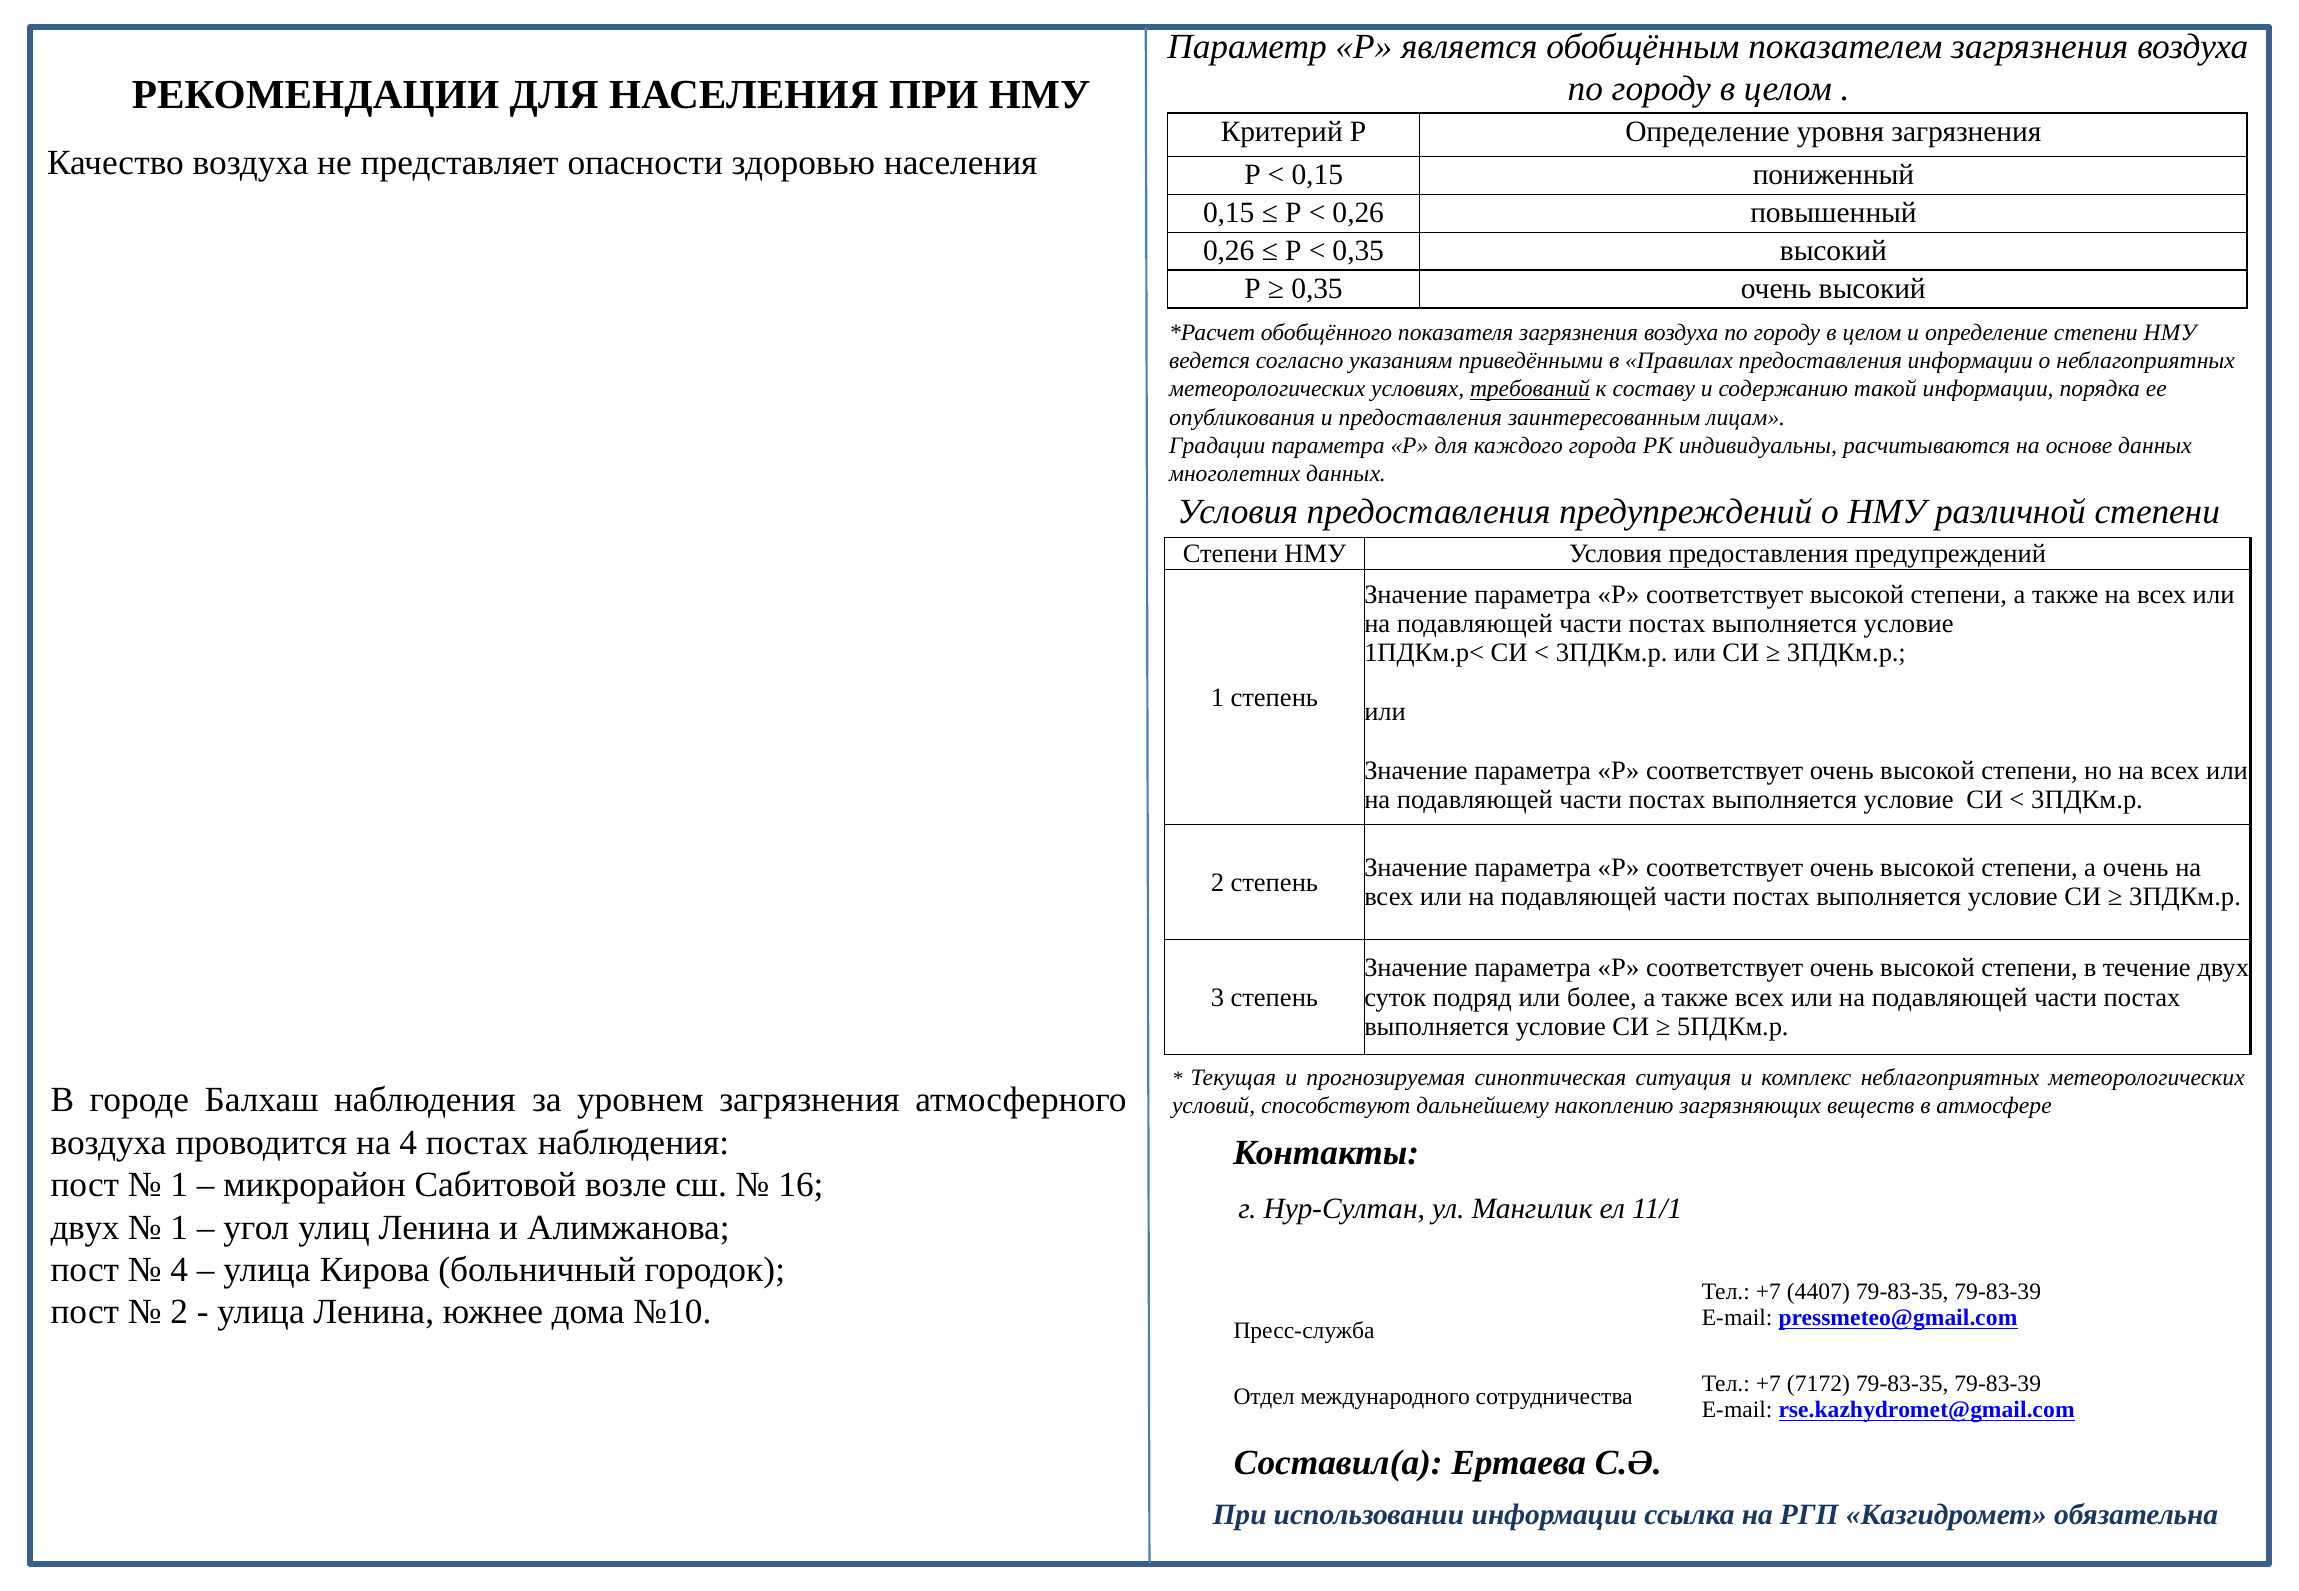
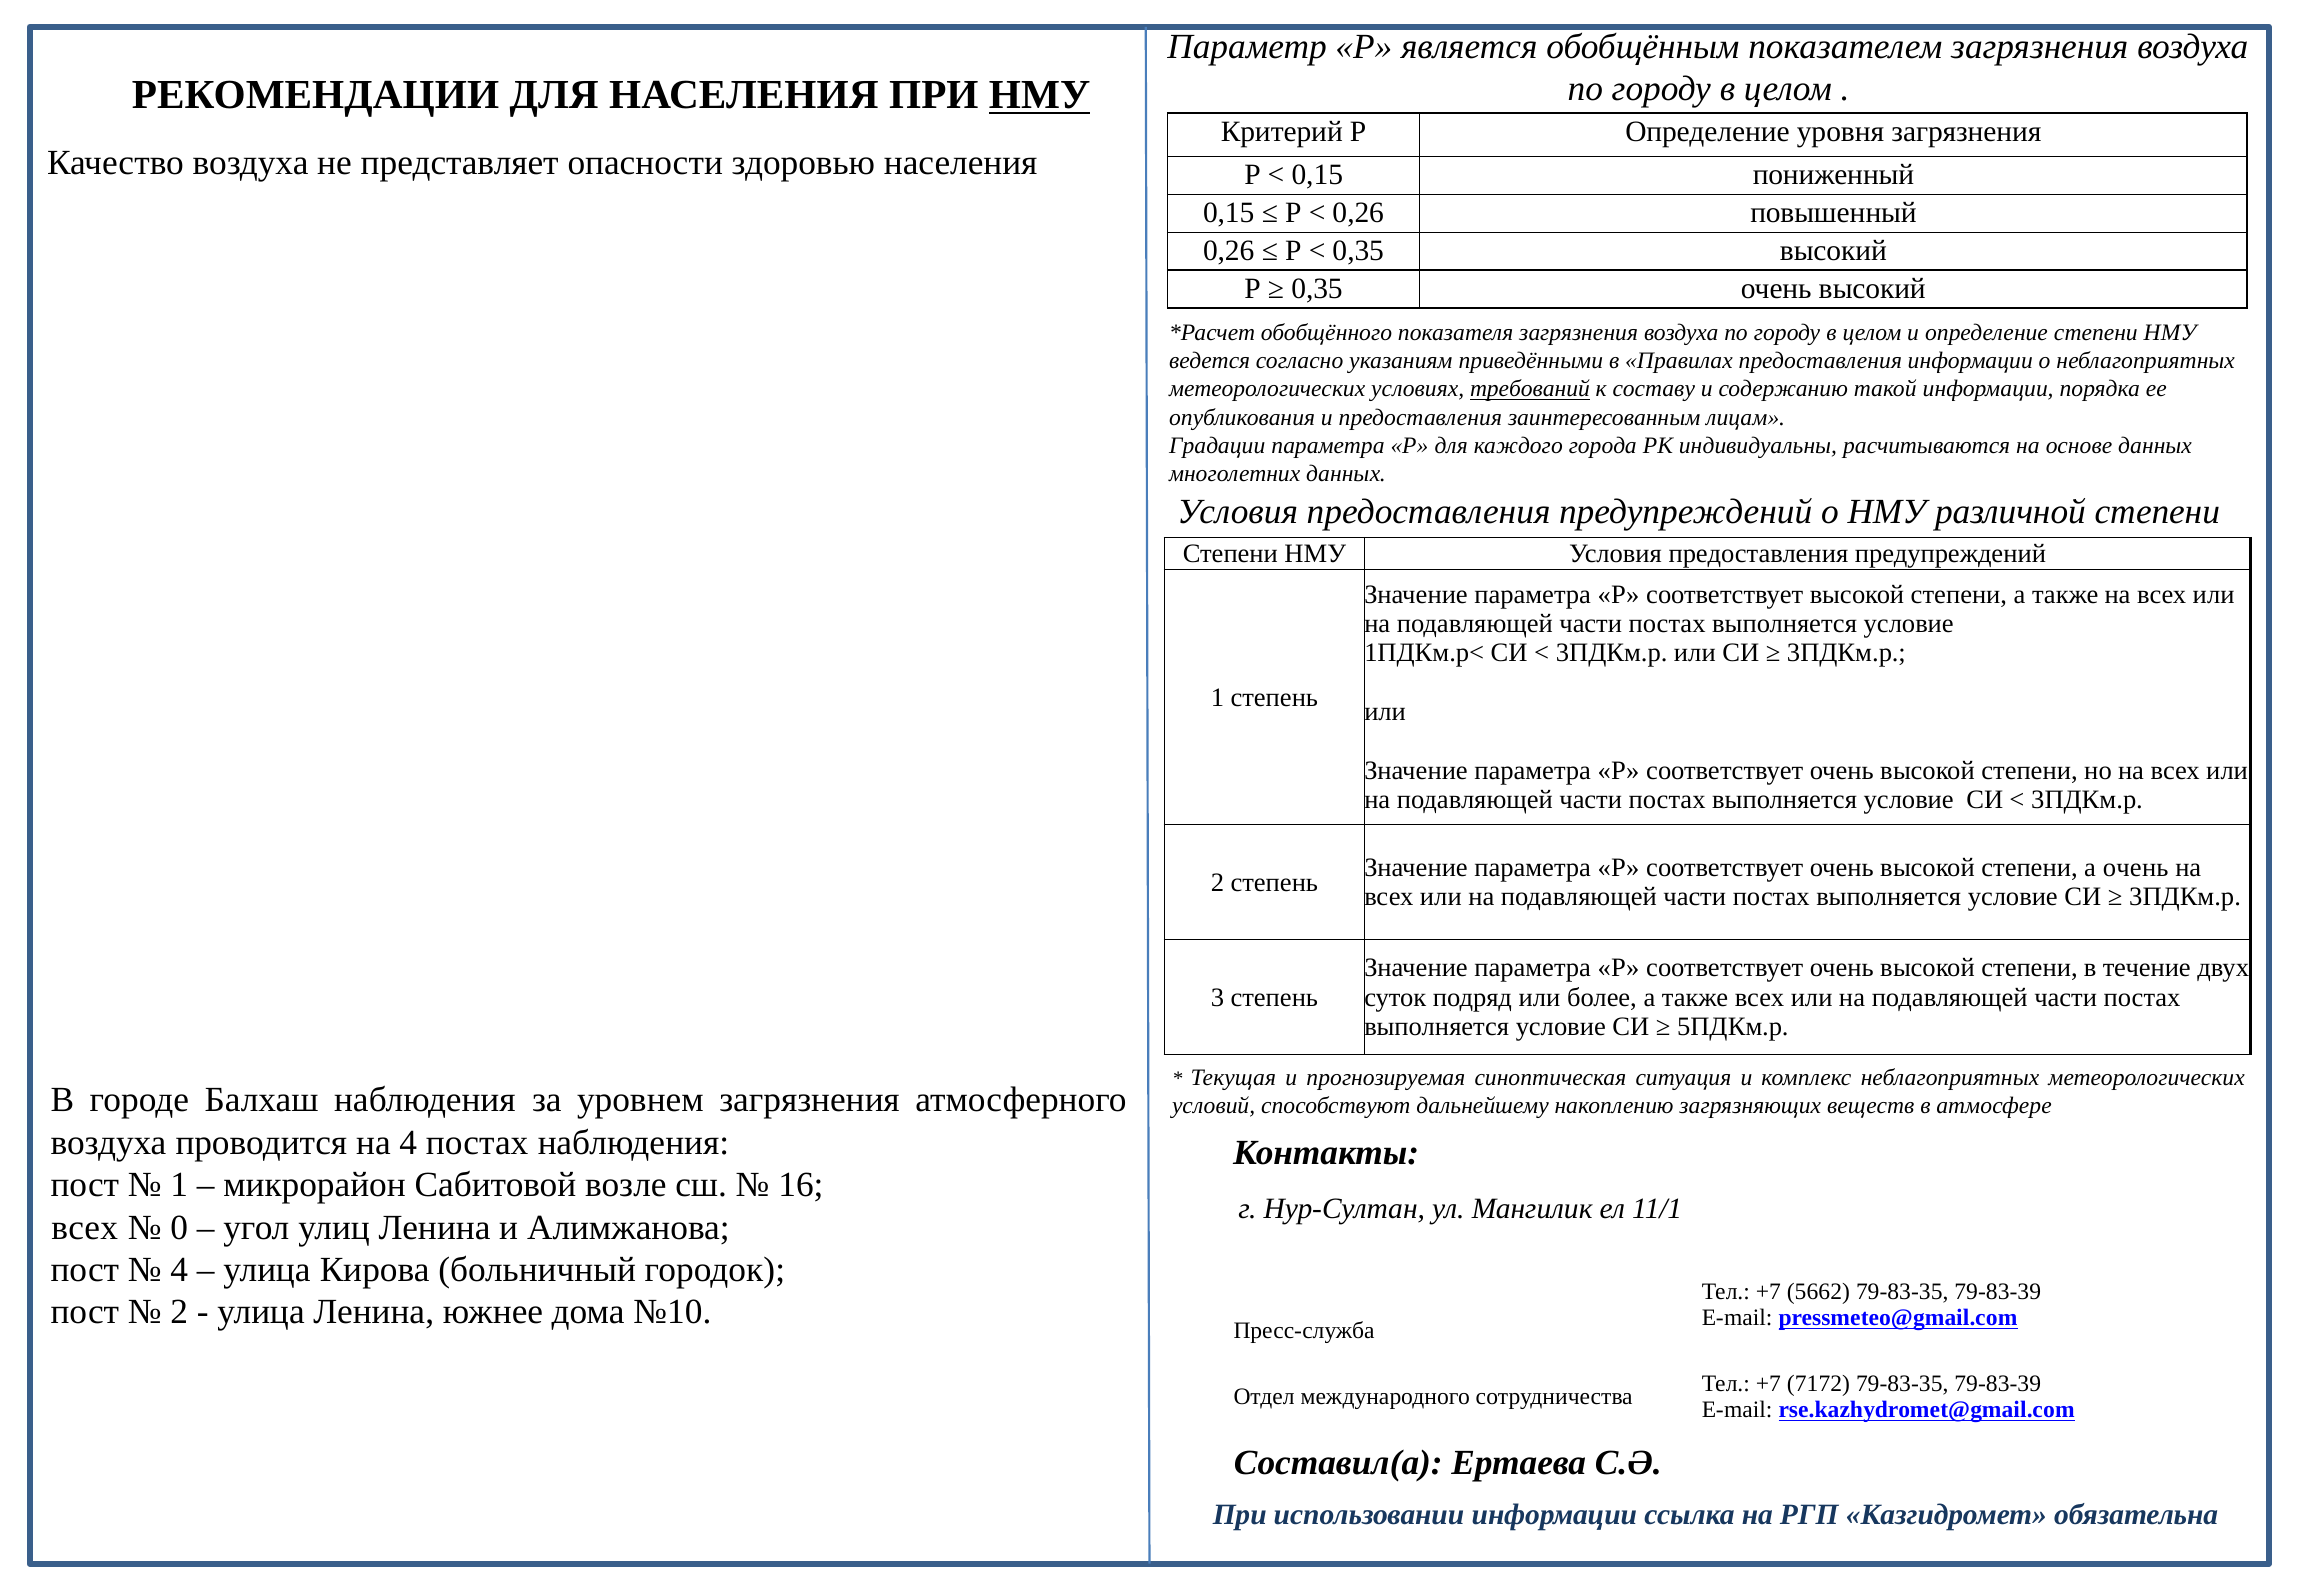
НМУ at (1040, 95) underline: none -> present
двух at (85, 1228): двух -> всех
1 at (179, 1228): 1 -> 0
4407: 4407 -> 5662
